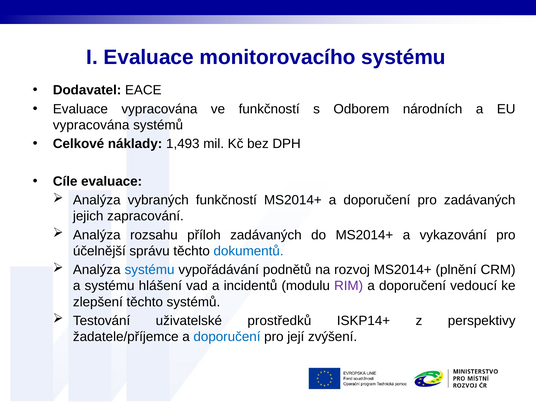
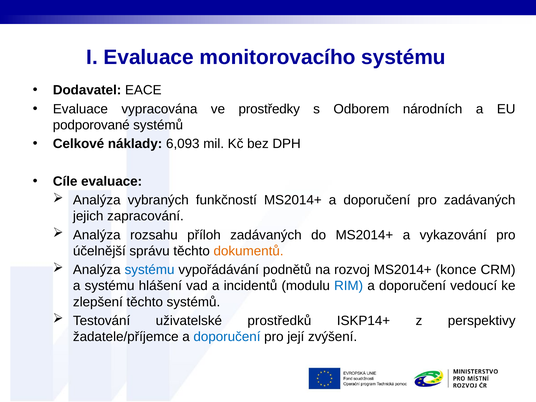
ve funkčností: funkčností -> prostředky
vypracována at (91, 125): vypracována -> podporované
1,493: 1,493 -> 6,093
dokumentů colour: blue -> orange
plnění: plnění -> konce
RIM colour: purple -> blue
